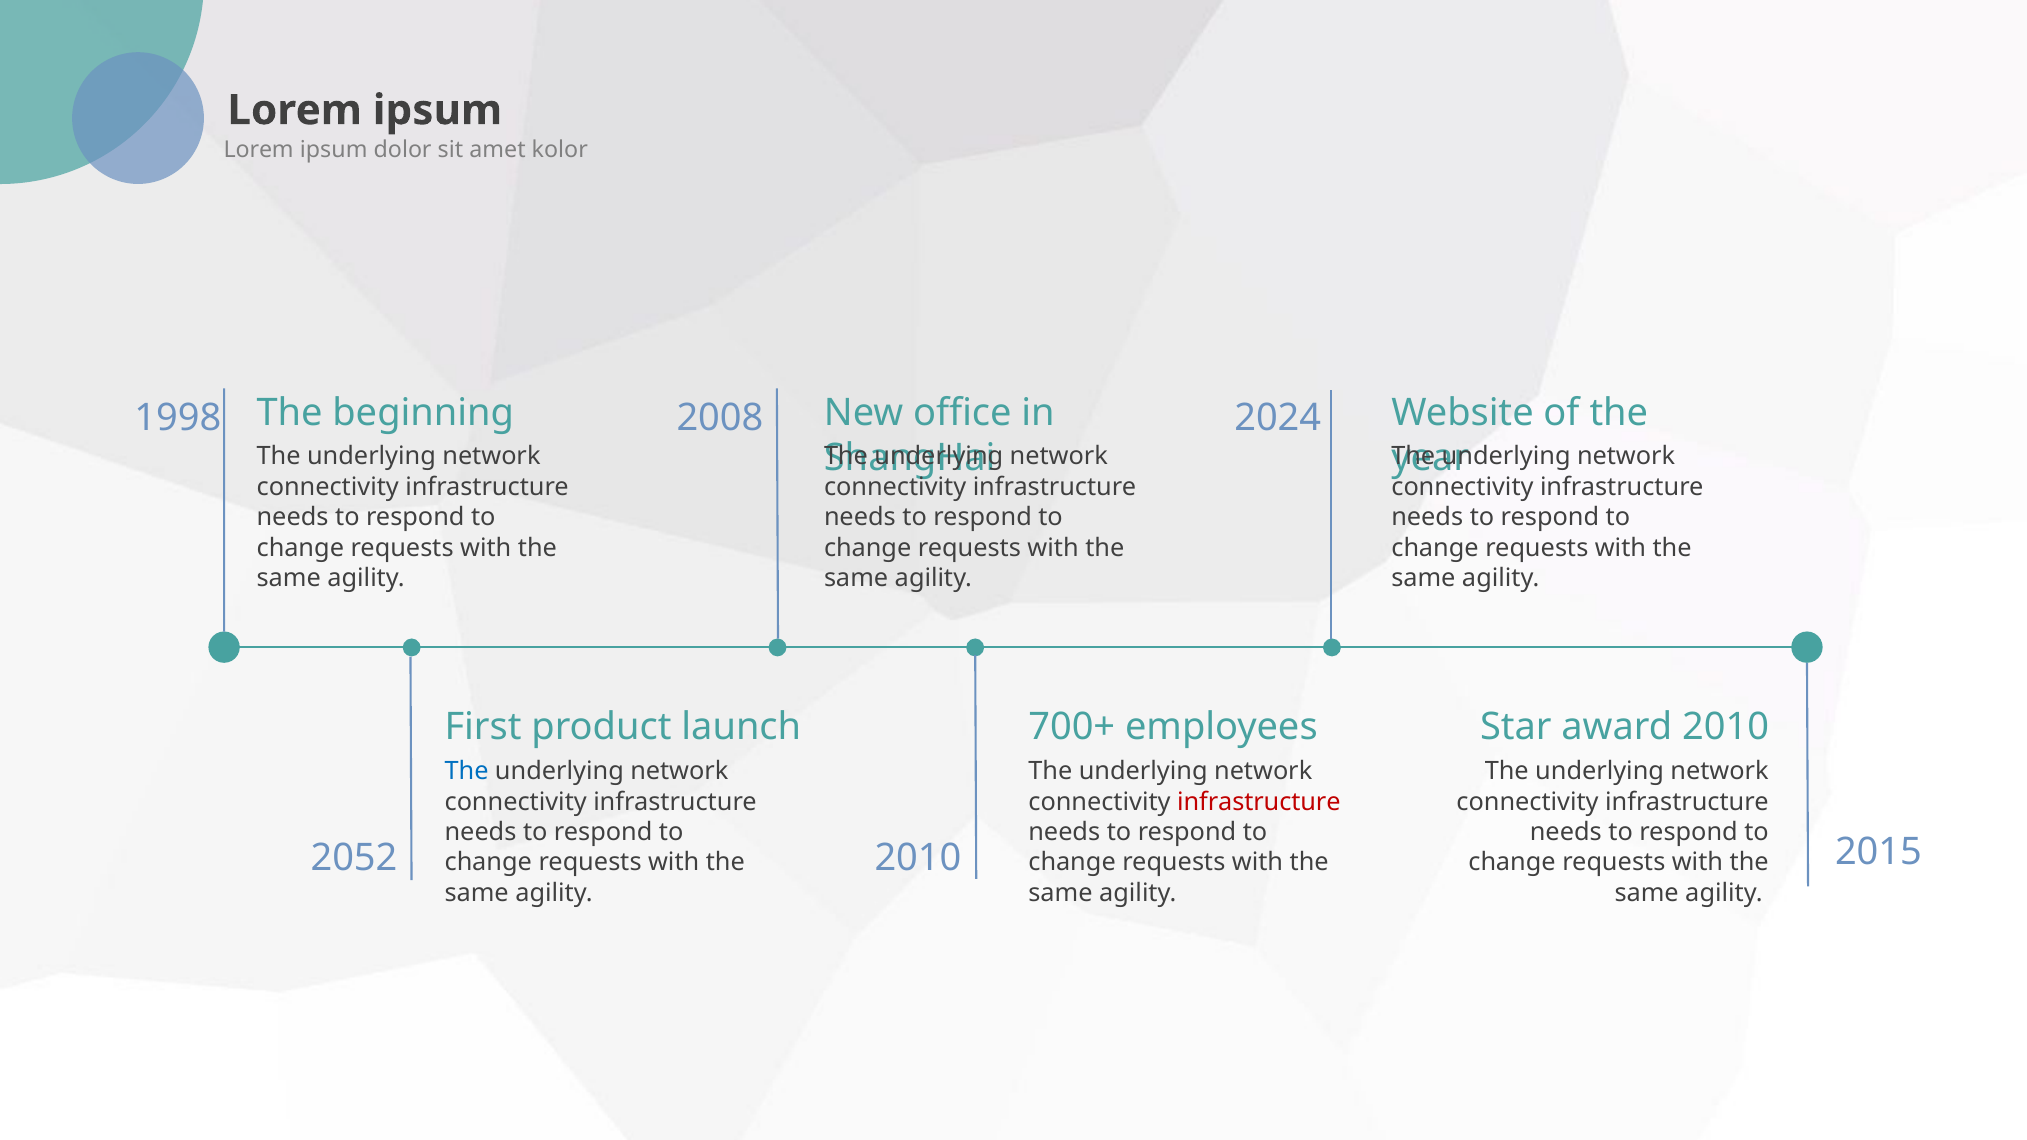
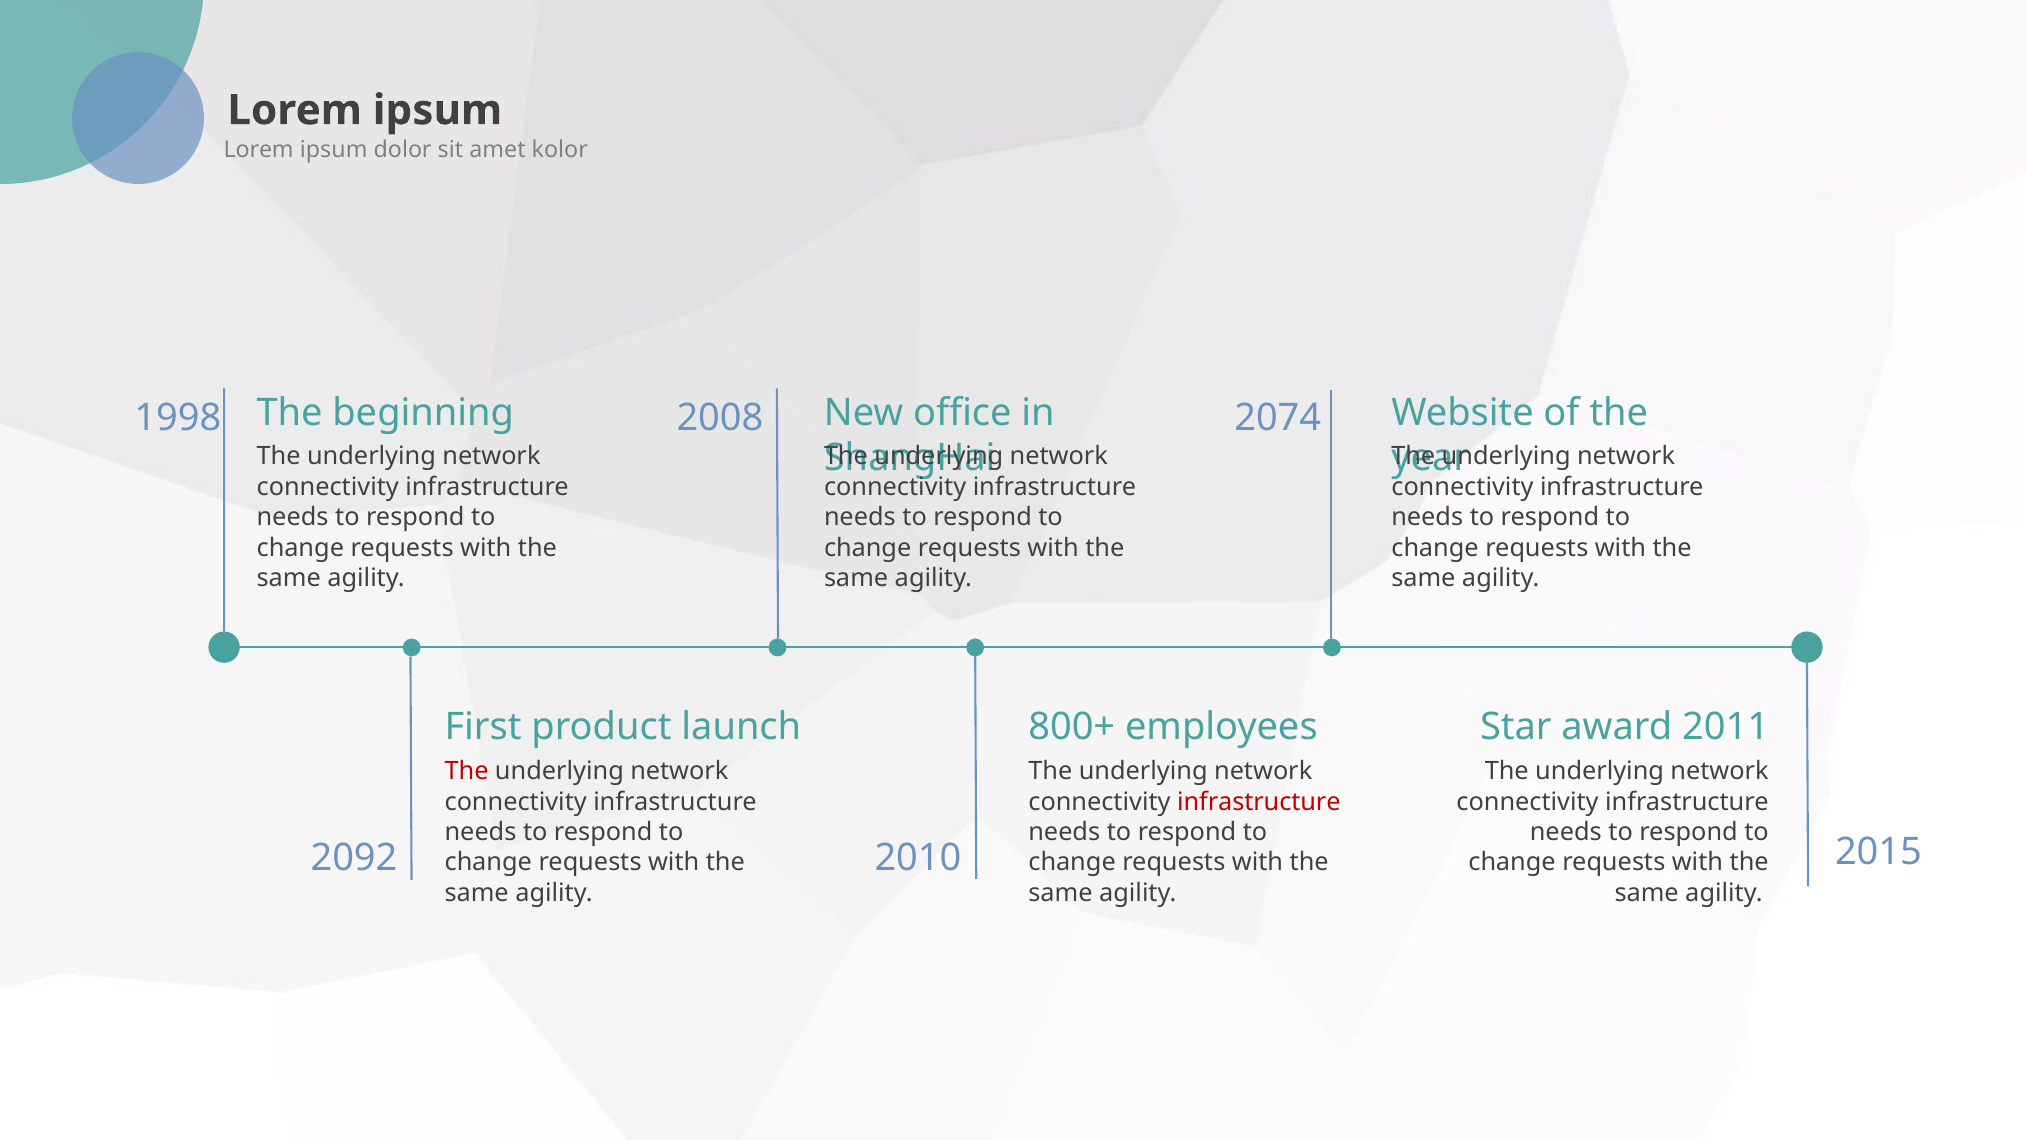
2024: 2024 -> 2074
700+: 700+ -> 800+
award 2010: 2010 -> 2011
The at (467, 771) colour: blue -> red
2052: 2052 -> 2092
